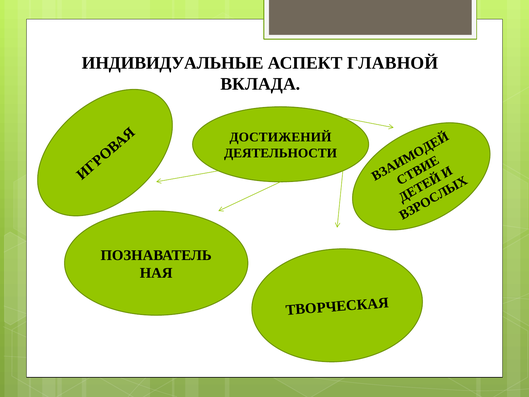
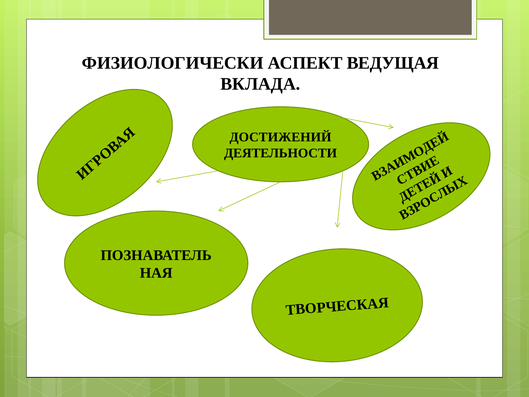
ИНДИВИДУАЛЬНЫЕ: ИНДИВИДУАЛЬНЫЕ -> ФИЗИОЛОГИЧЕСКИ
ГЛАВНОЙ: ГЛАВНОЙ -> ВЕДУЩАЯ
